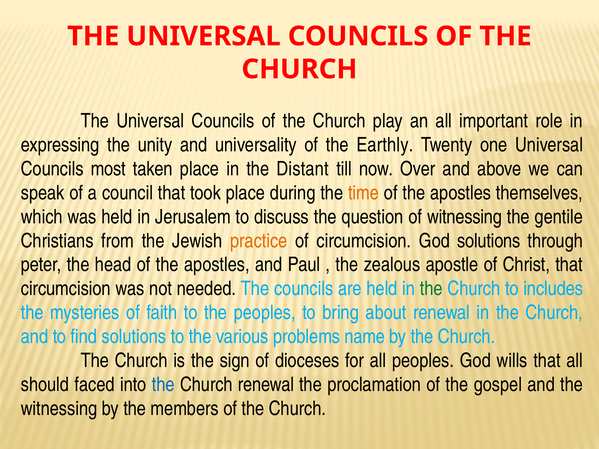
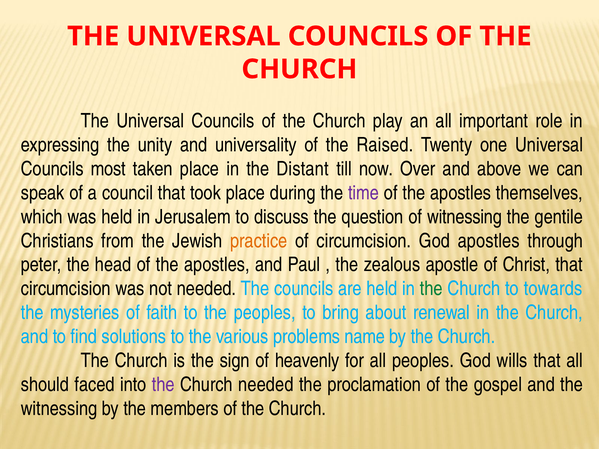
Earthly: Earthly -> Raised
time colour: orange -> purple
God solutions: solutions -> apostles
includes: includes -> towards
dioceses: dioceses -> heavenly
the at (163, 385) colour: blue -> purple
Church renewal: renewal -> needed
